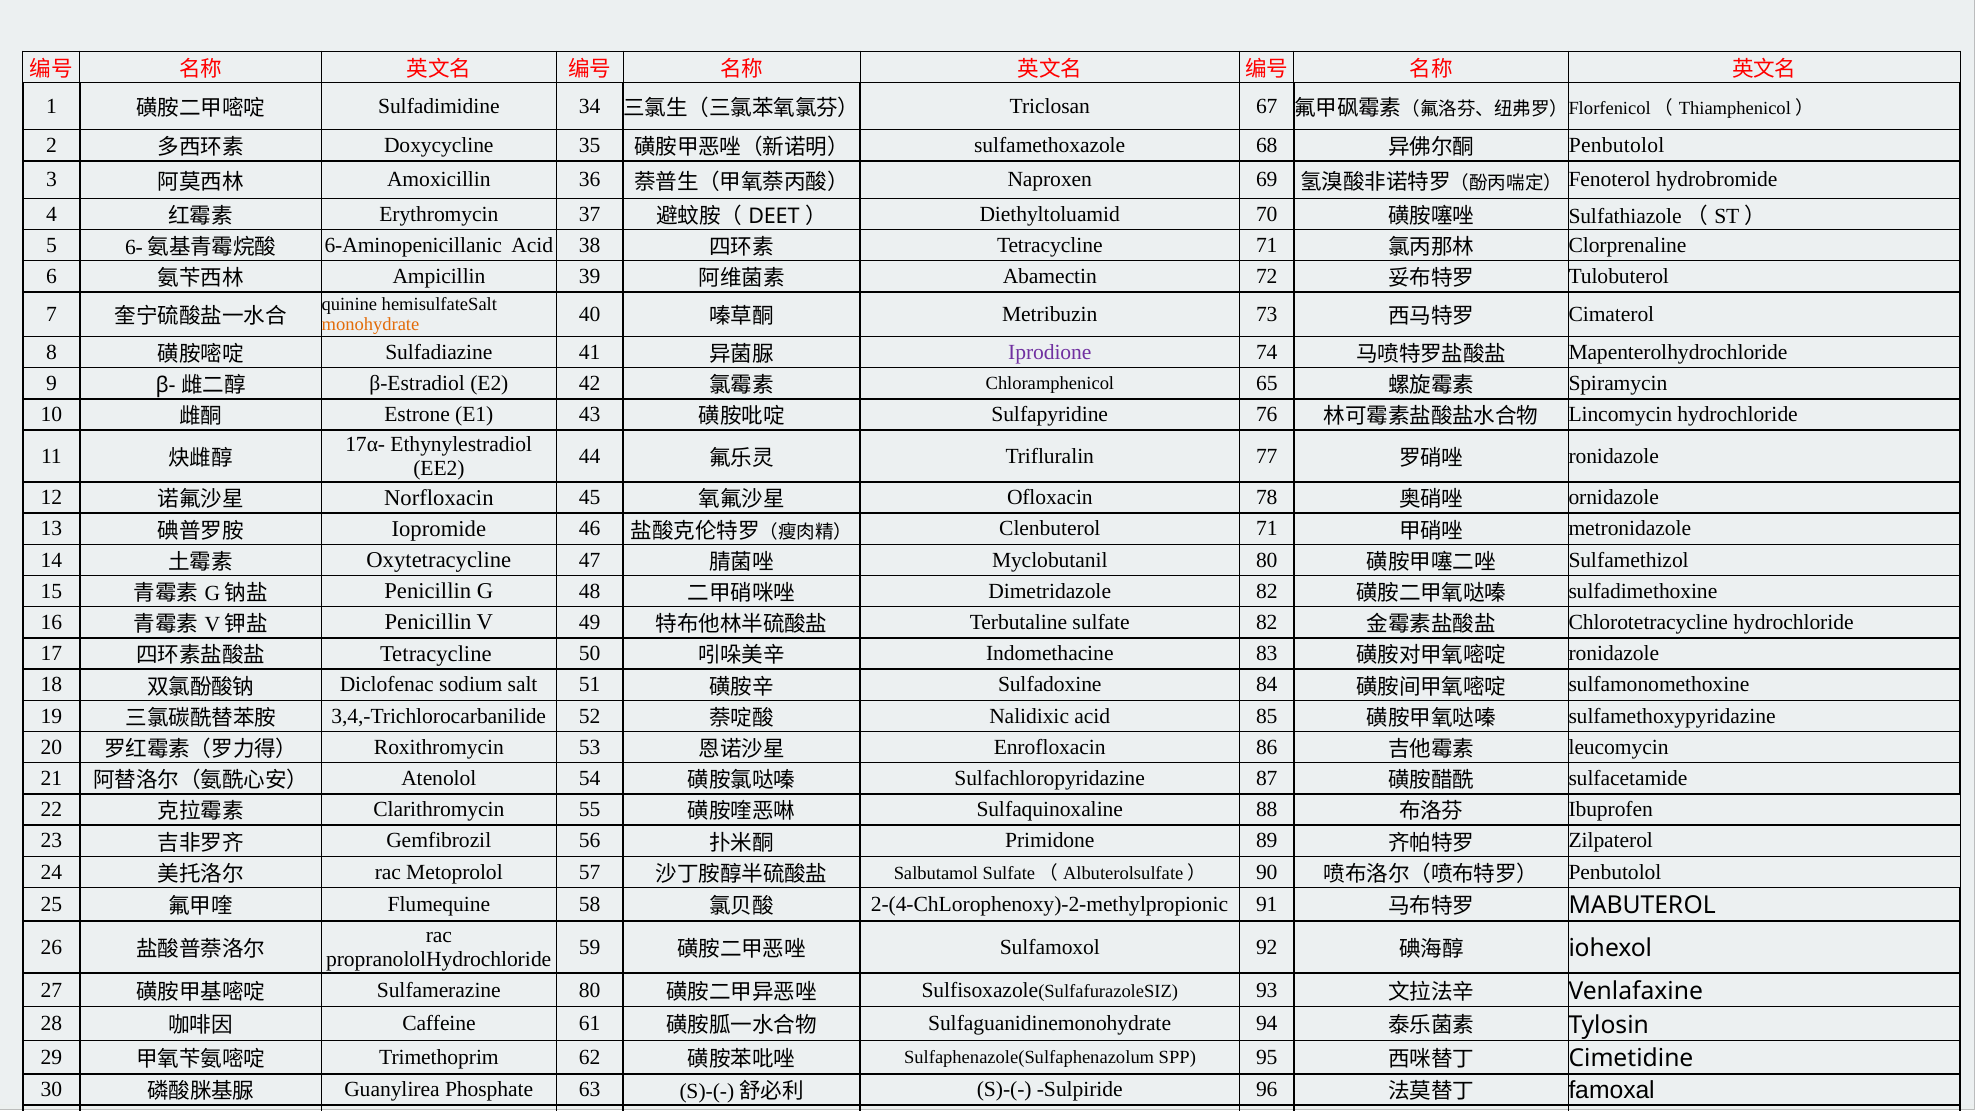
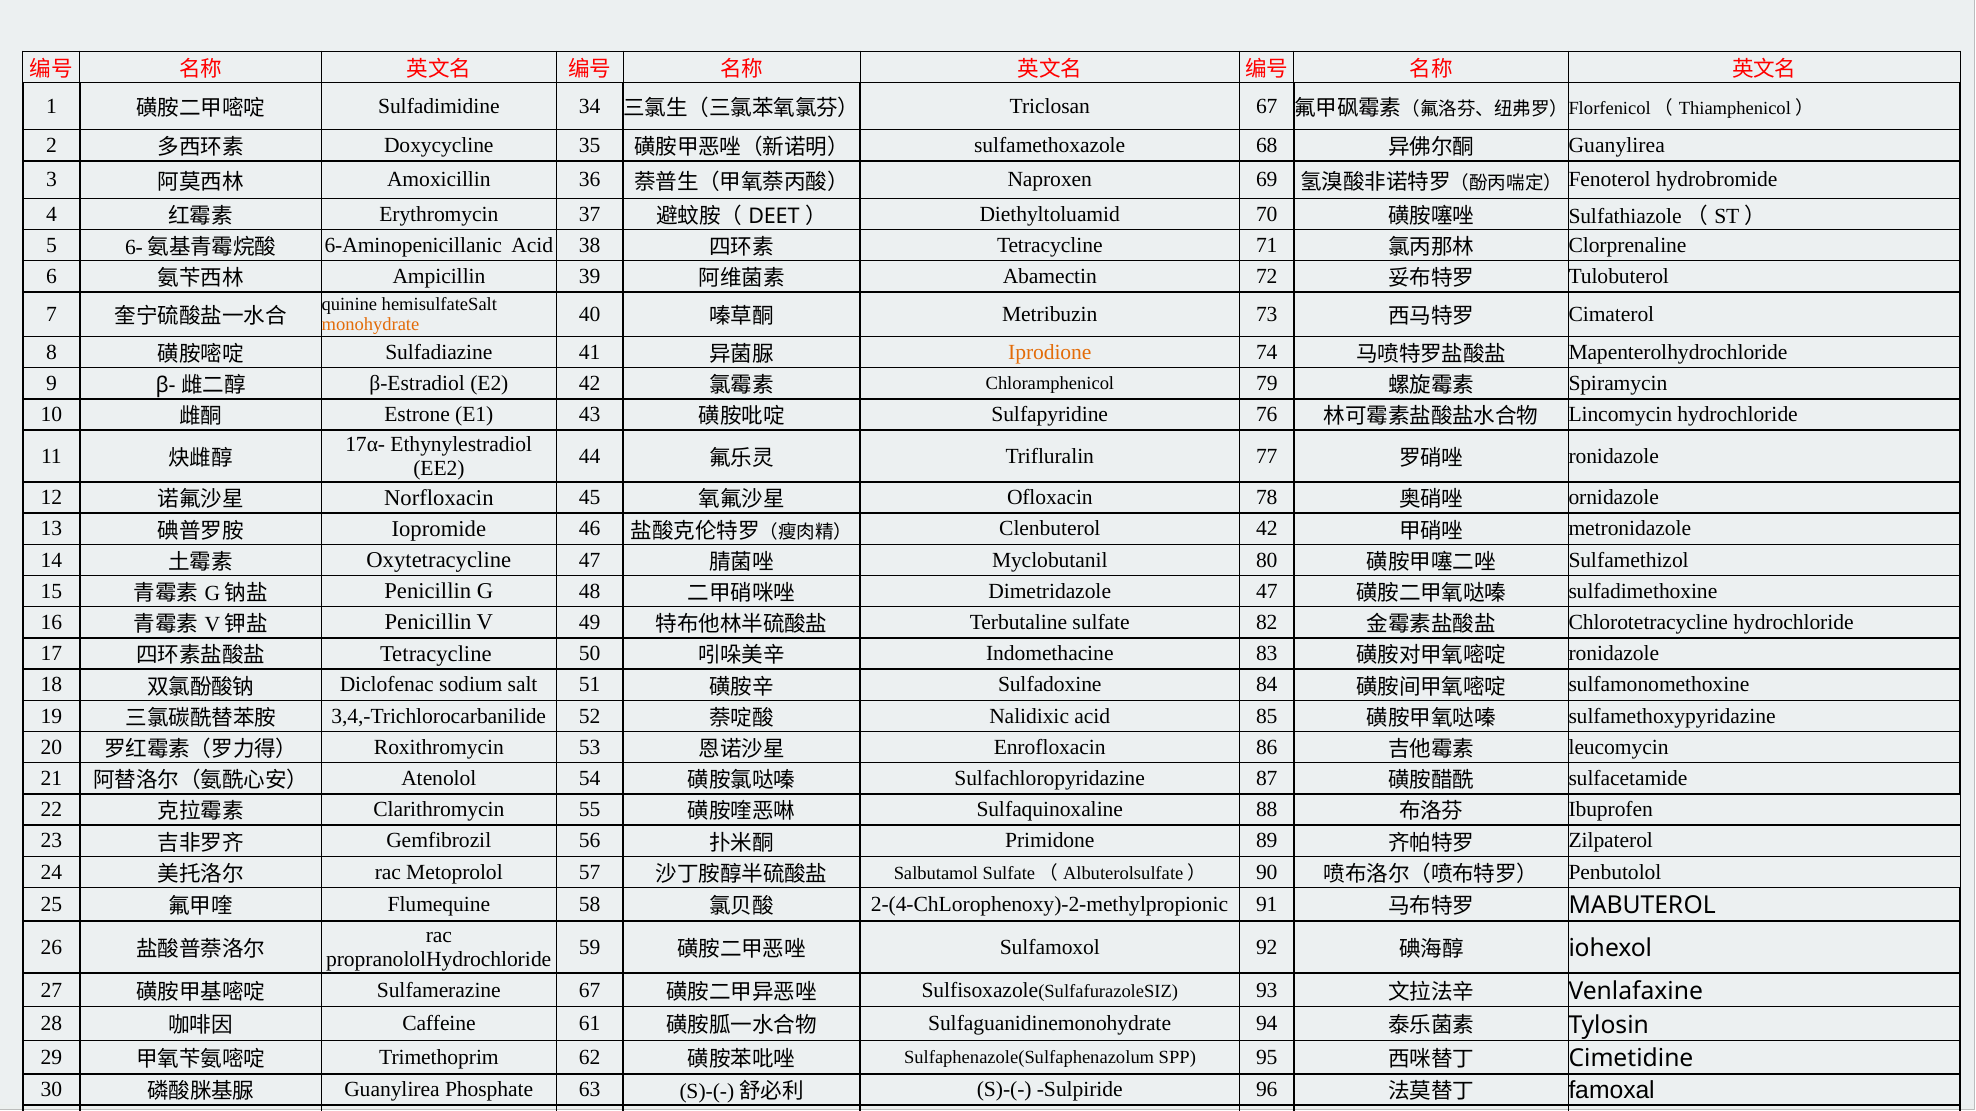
Penbutolol at (1617, 146): Penbutolol -> Guanylirea
Iprodione colour: purple -> orange
Chloramphenicol 65: 65 -> 79
Clenbuterol 71: 71 -> 42
Dimetridazole 82: 82 -> 47
Sulfamerazine 80: 80 -> 67
